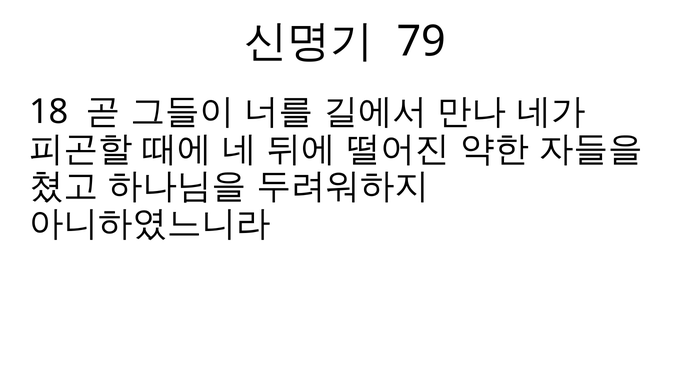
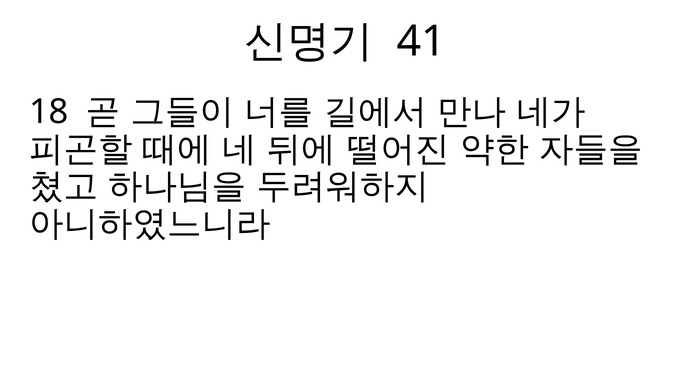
79: 79 -> 41
